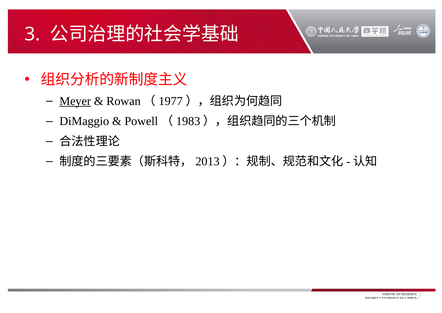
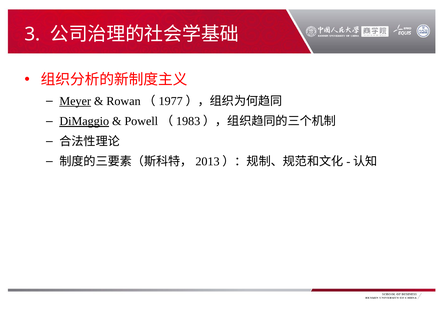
DiMaggio underline: none -> present
